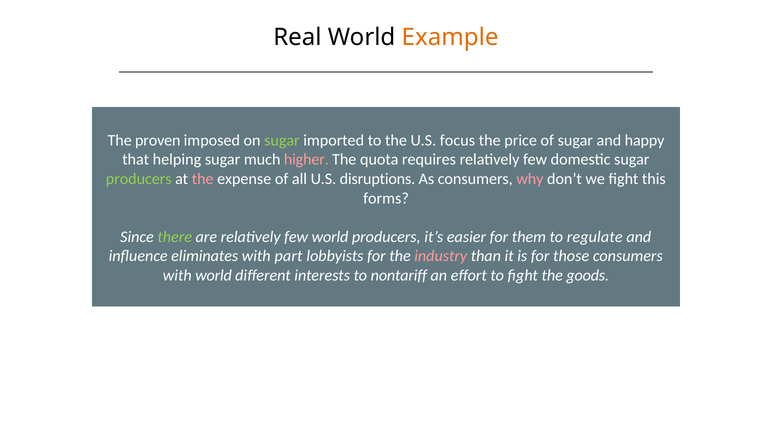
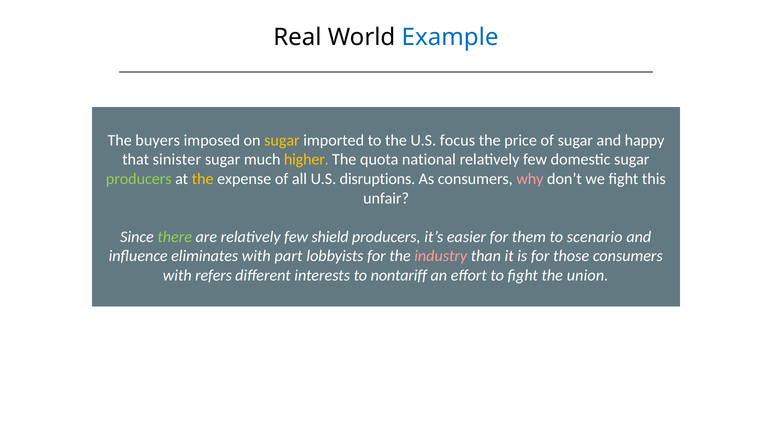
Example colour: orange -> blue
proven: proven -> buyers
sugar at (282, 140) colour: light green -> yellow
helping: helping -> sinister
higher colour: pink -> yellow
requires: requires -> national
the at (203, 179) colour: pink -> yellow
forms: forms -> unfair
few world: world -> shield
regulate: regulate -> scenario
with world: world -> refers
goods: goods -> union
